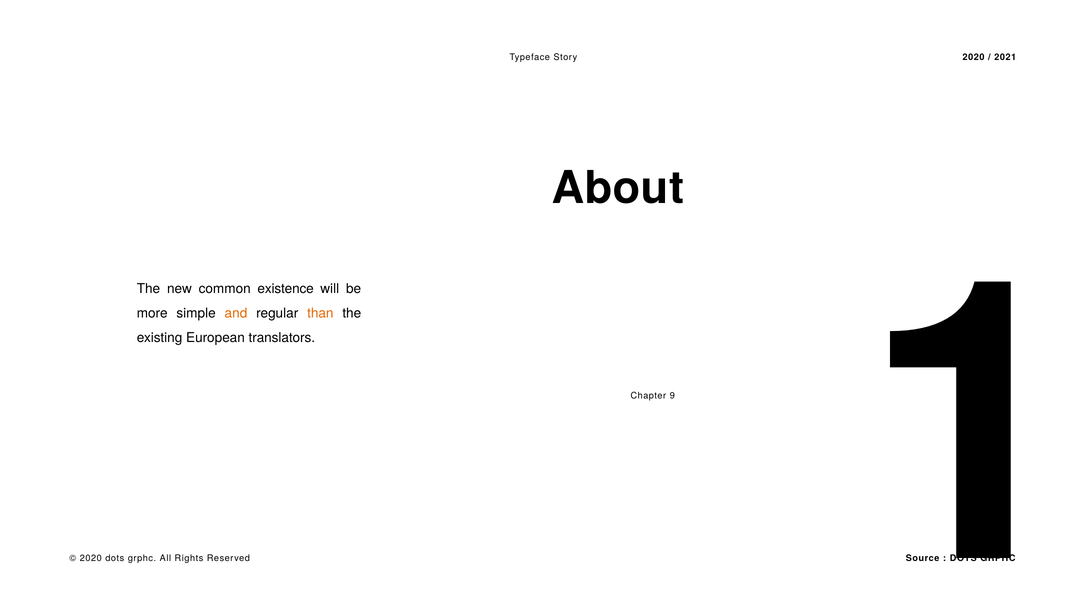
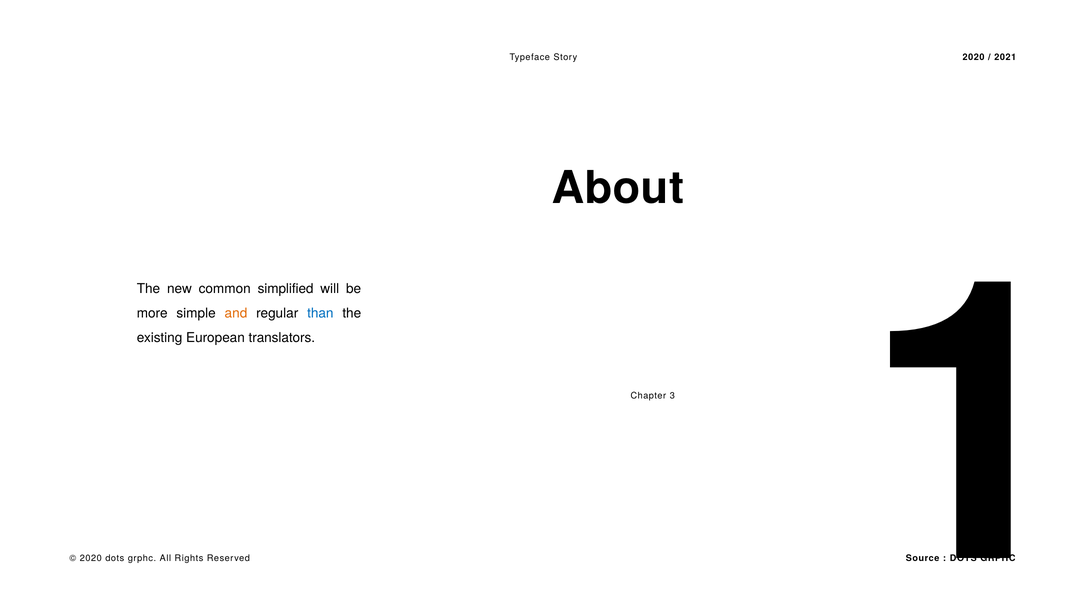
existence: existence -> simplified
than colour: orange -> blue
9: 9 -> 3
